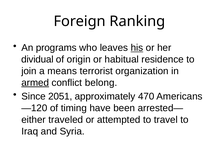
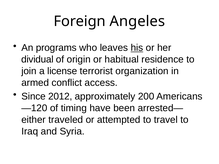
Ranking: Ranking -> Angeles
means: means -> license
armed underline: present -> none
belong: belong -> access
2051: 2051 -> 2012
470: 470 -> 200
